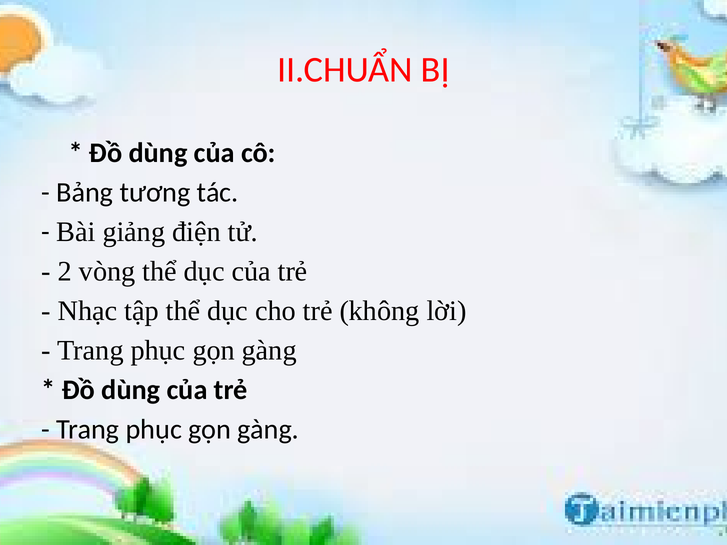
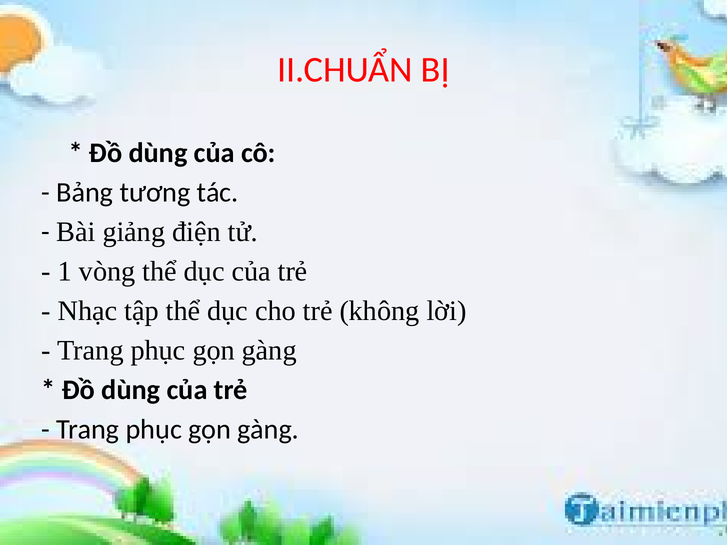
2: 2 -> 1
